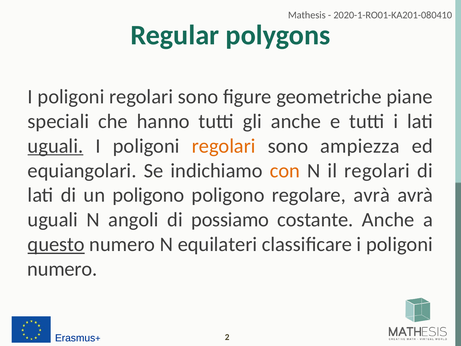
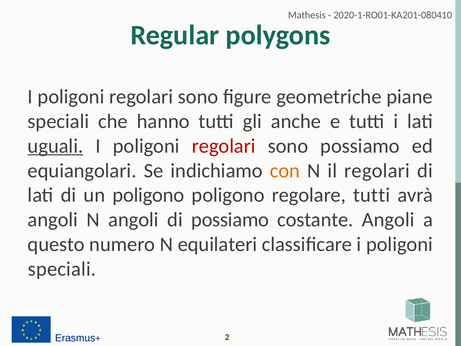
regolari at (224, 146) colour: orange -> red
sono ampiezza: ampiezza -> possiamo
regolare avrà: avrà -> tutti
uguali at (53, 220): uguali -> angoli
costante Anche: Anche -> Angoli
questo underline: present -> none
numero at (62, 269): numero -> speciali
